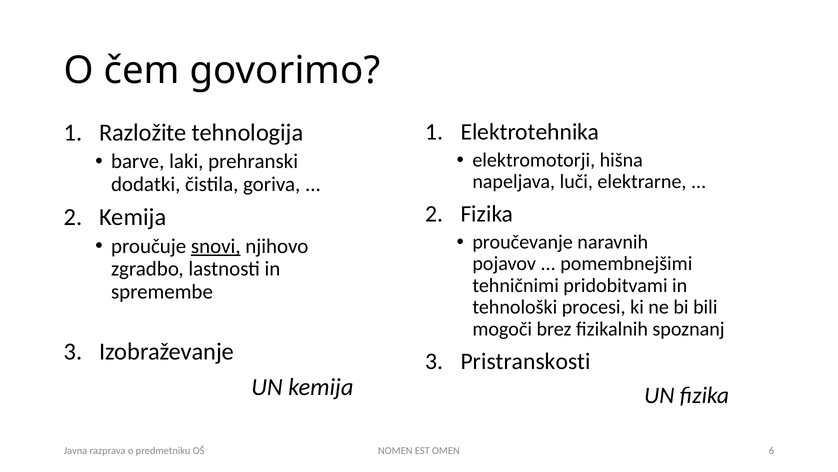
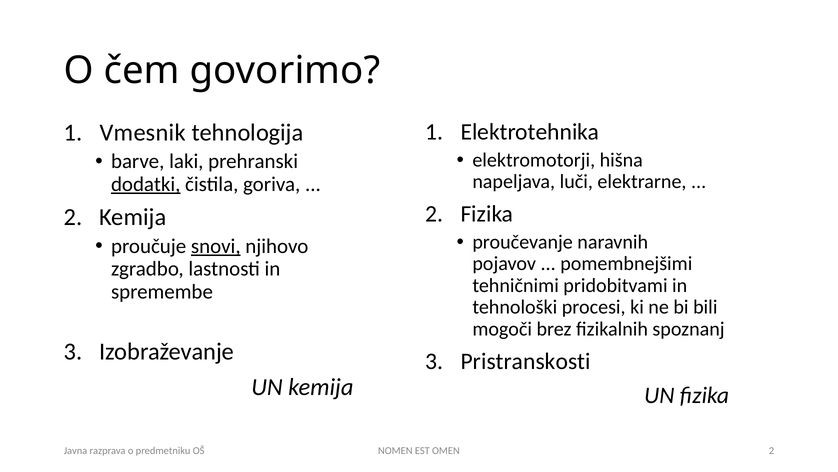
Razložite: Razložite -> Vmesnik
dodatki underline: none -> present
OMEN 6: 6 -> 2
